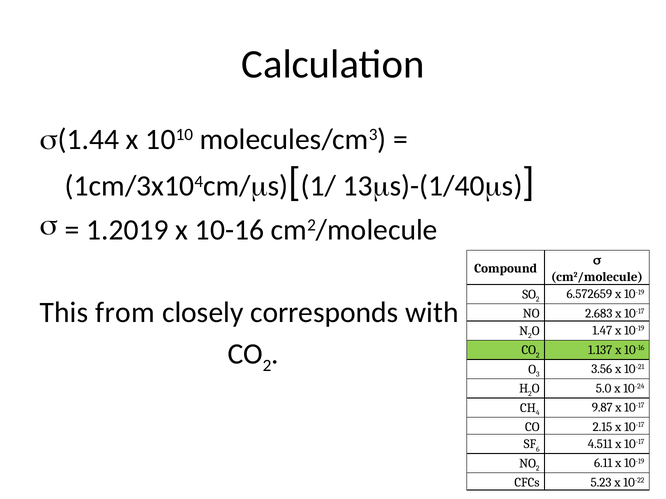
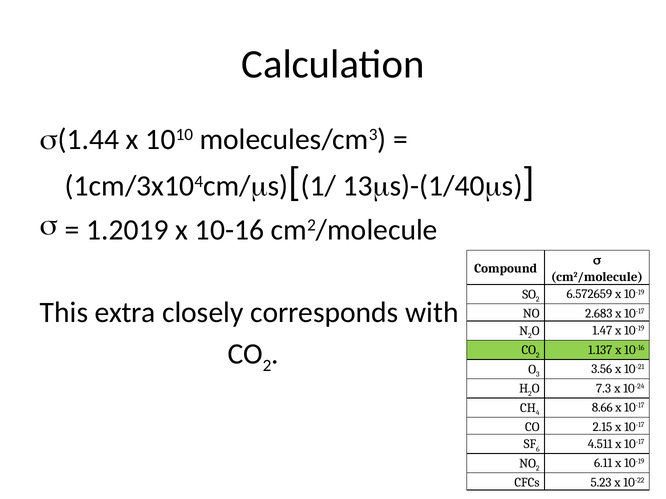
from: from -> extra
5.0: 5.0 -> 7.3
9.87: 9.87 -> 8.66
